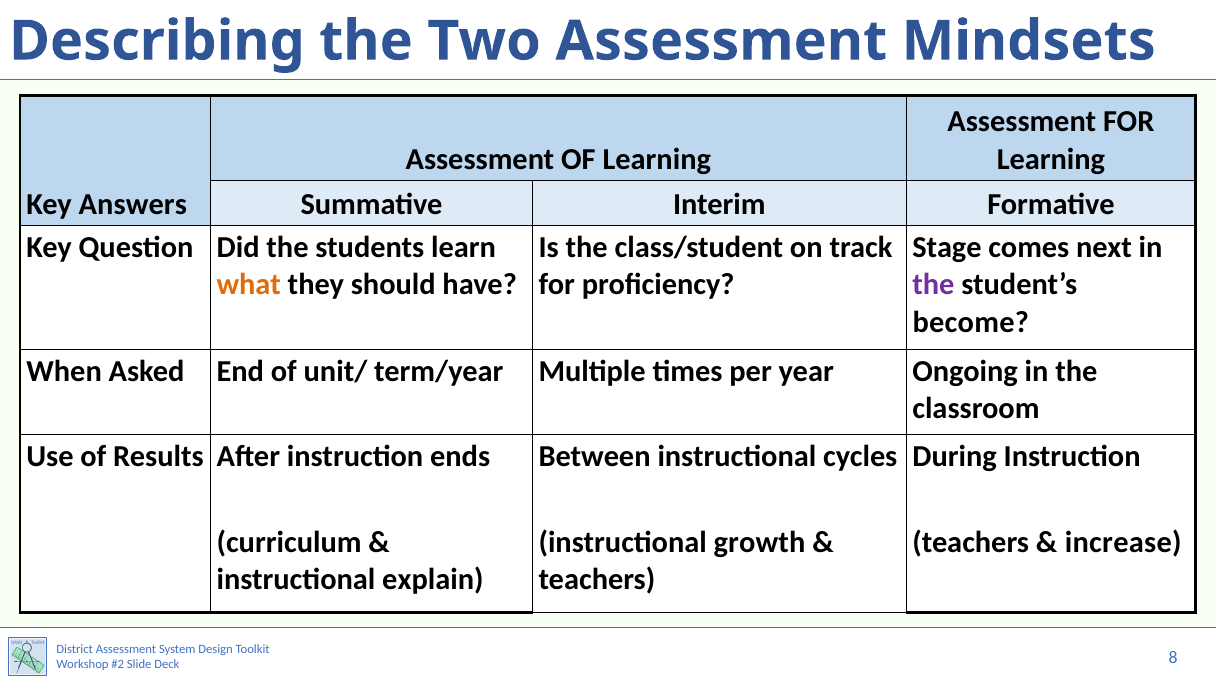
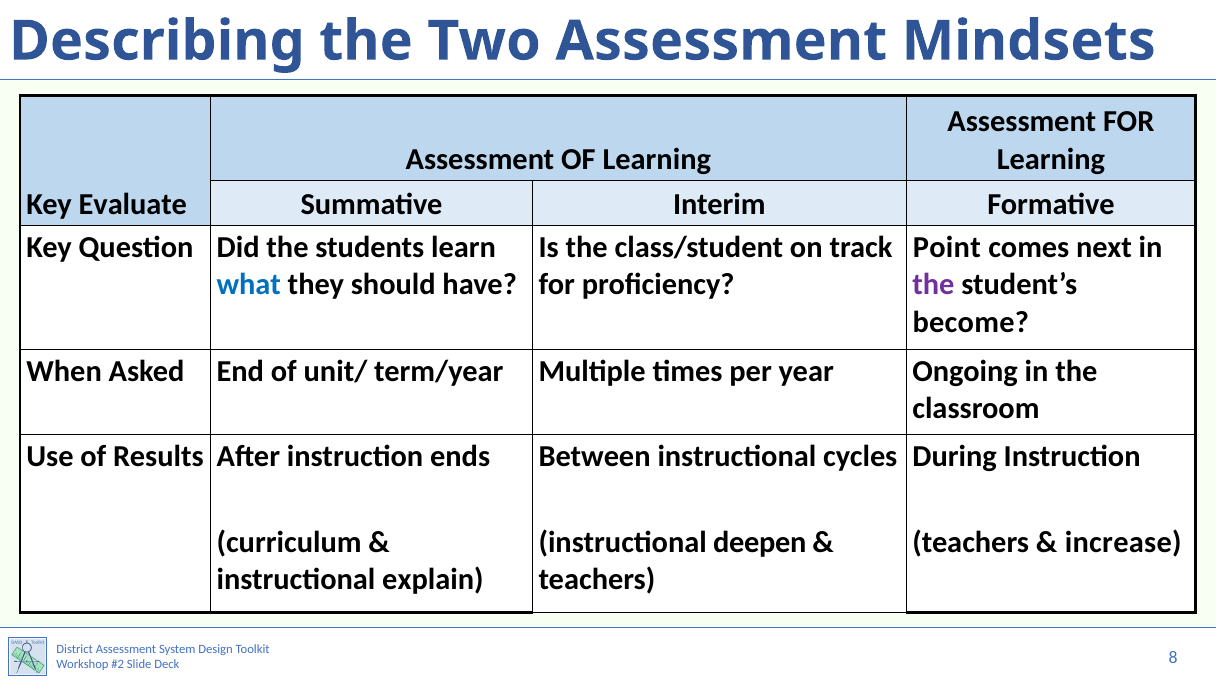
Answers: Answers -> Evaluate
Stage: Stage -> Point
what colour: orange -> blue
growth: growth -> deepen
